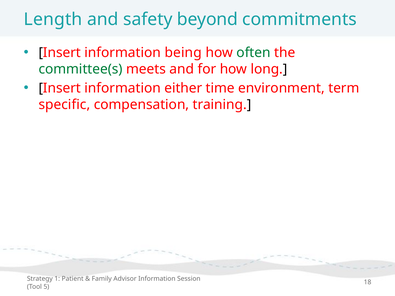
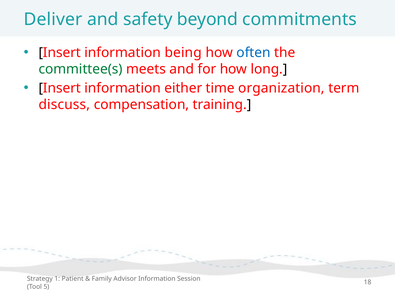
Length: Length -> Deliver
often colour: green -> blue
environment: environment -> organization
specific: specific -> discuss
